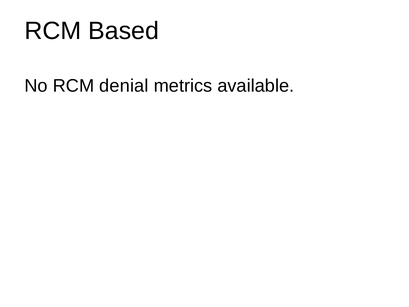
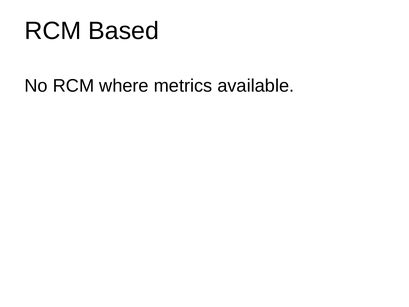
denial: denial -> where
